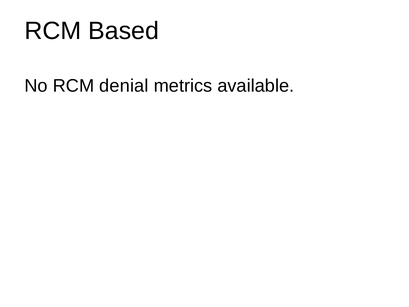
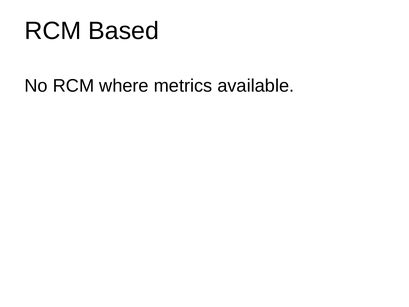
denial: denial -> where
